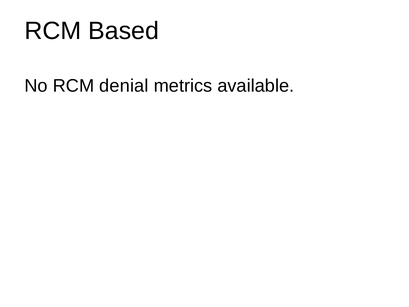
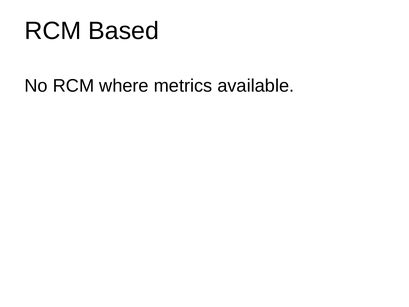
denial: denial -> where
